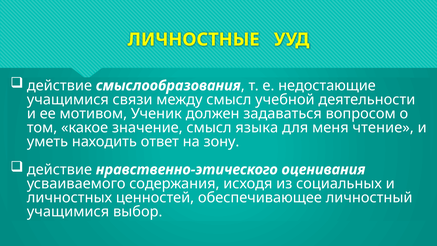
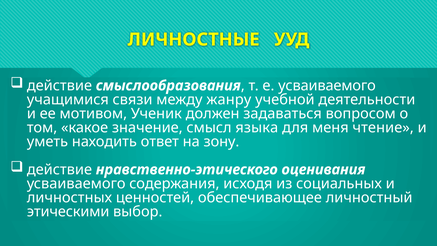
е недостающие: недостающие -> усваиваемого
между смысл: смысл -> жанру
учащимися at (68, 211): учащимися -> этическими
